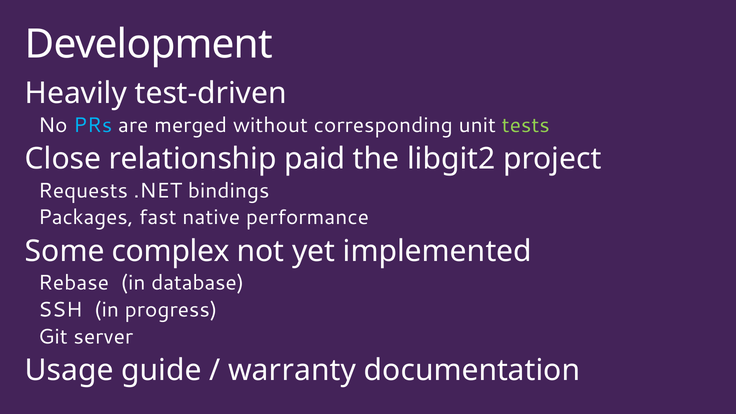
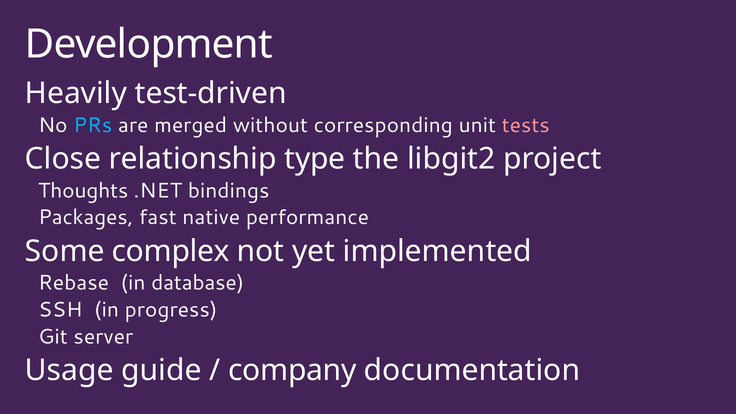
tests colour: light green -> pink
paid: paid -> type
Requests: Requests -> Thoughts
warranty: warranty -> company
